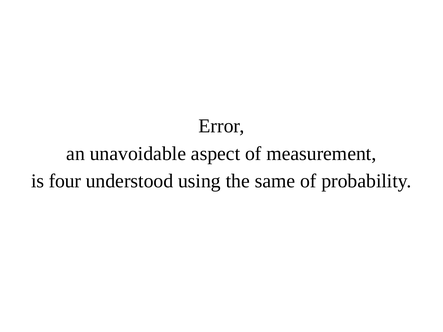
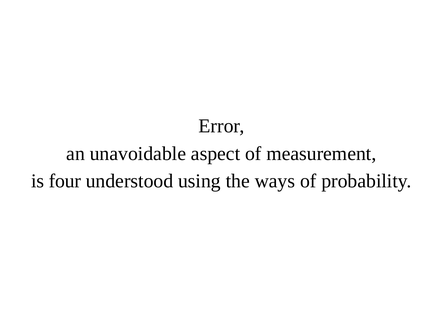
same: same -> ways
